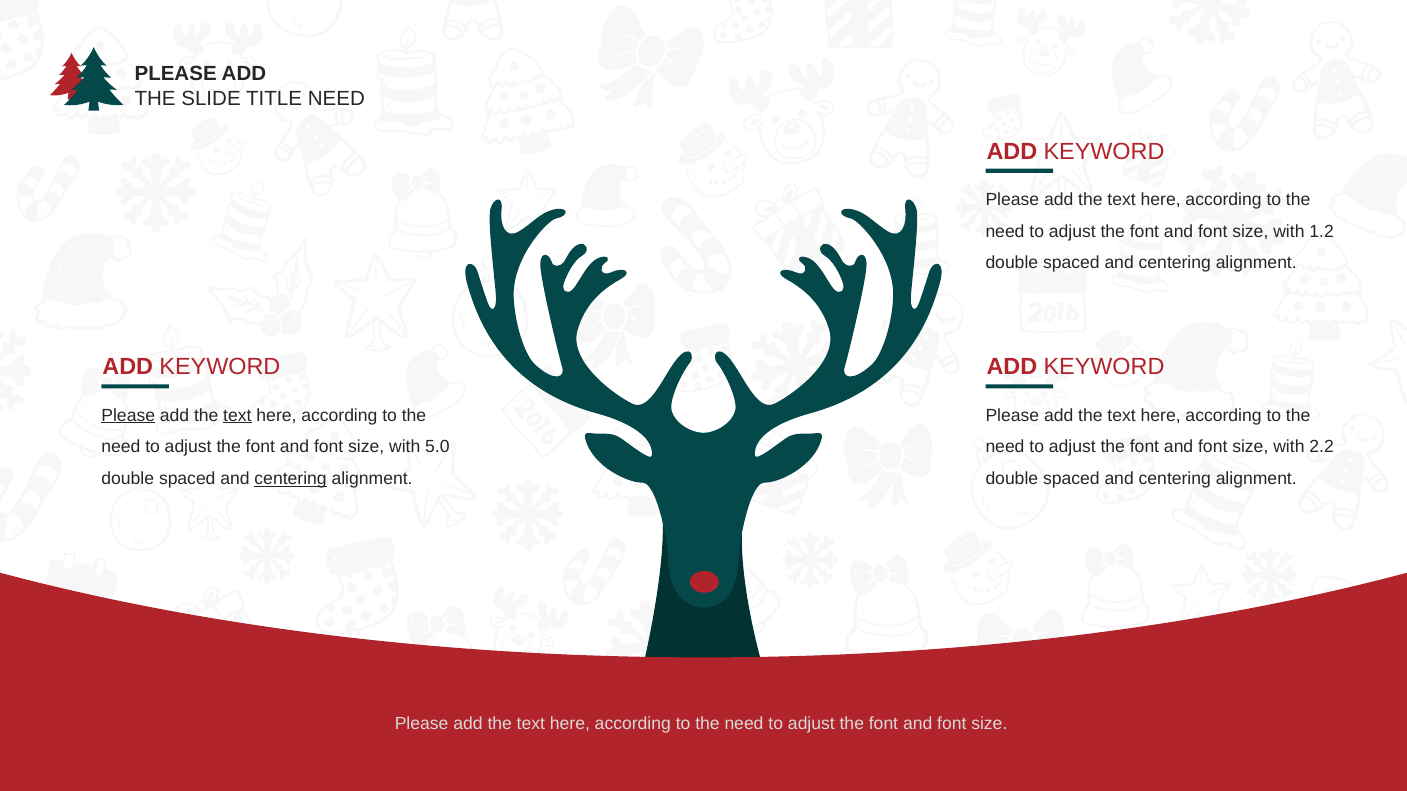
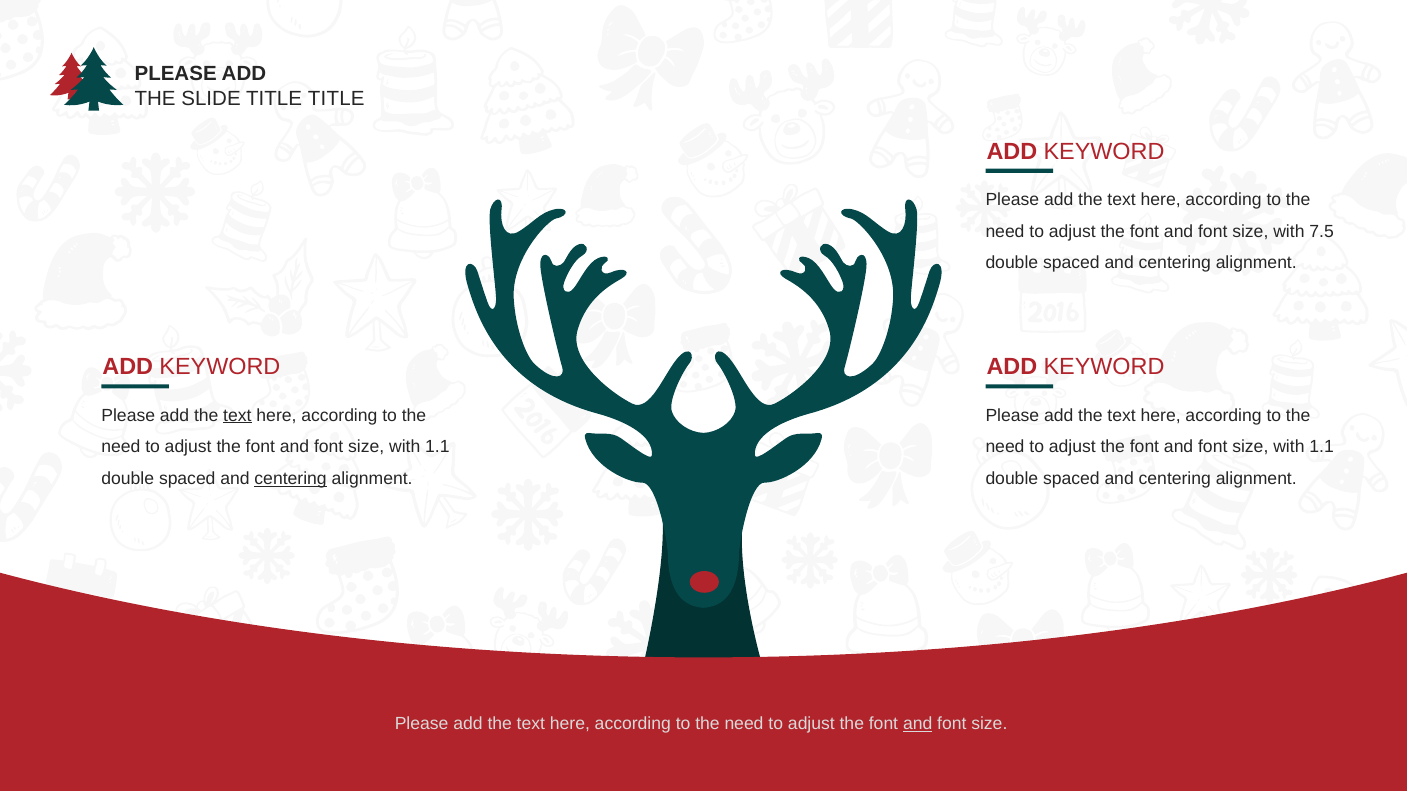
TITLE NEED: NEED -> TITLE
1.2: 1.2 -> 7.5
Please at (128, 416) underline: present -> none
5.0 at (437, 447): 5.0 -> 1.1
2.2 at (1322, 447): 2.2 -> 1.1
and at (918, 725) underline: none -> present
